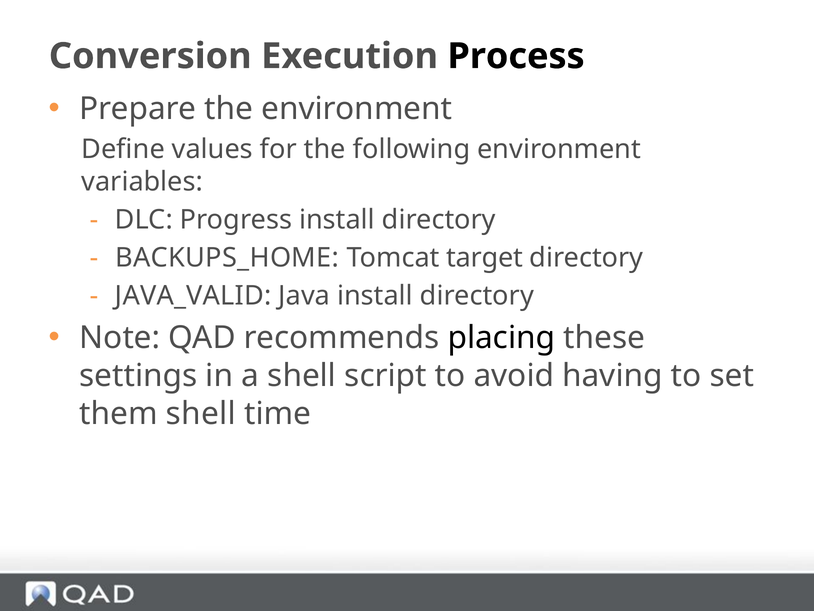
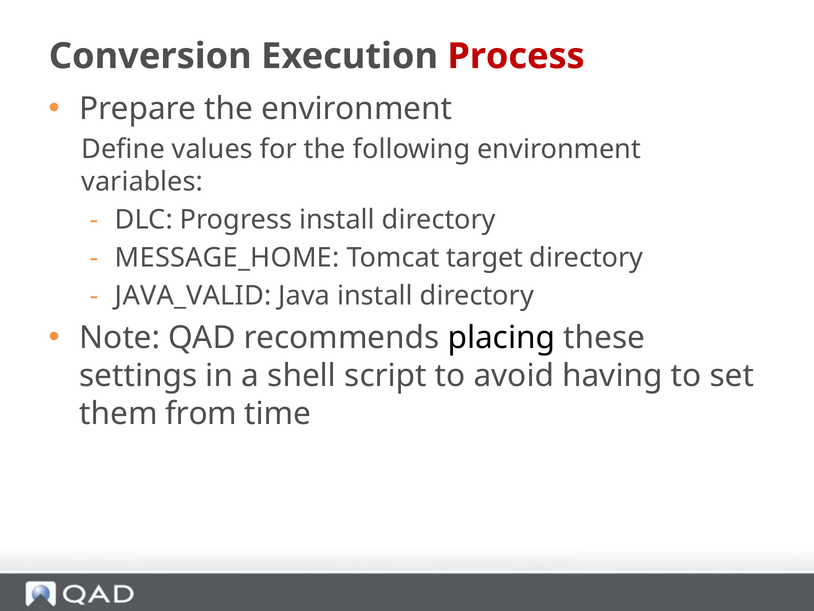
Process colour: black -> red
BACKUPS_HOME: BACKUPS_HOME -> MESSAGE_HOME
them shell: shell -> from
